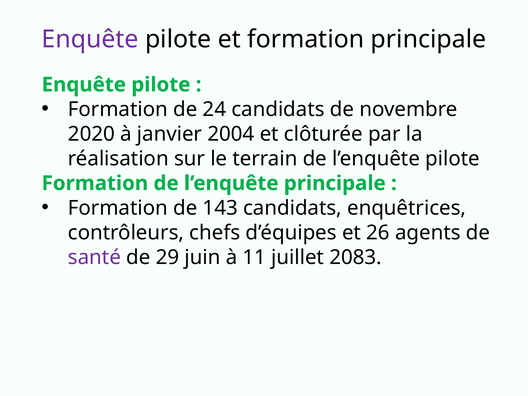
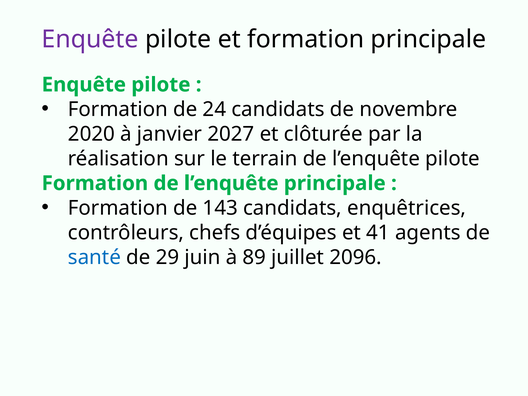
2004: 2004 -> 2027
26: 26 -> 41
santé colour: purple -> blue
11: 11 -> 89
2083: 2083 -> 2096
